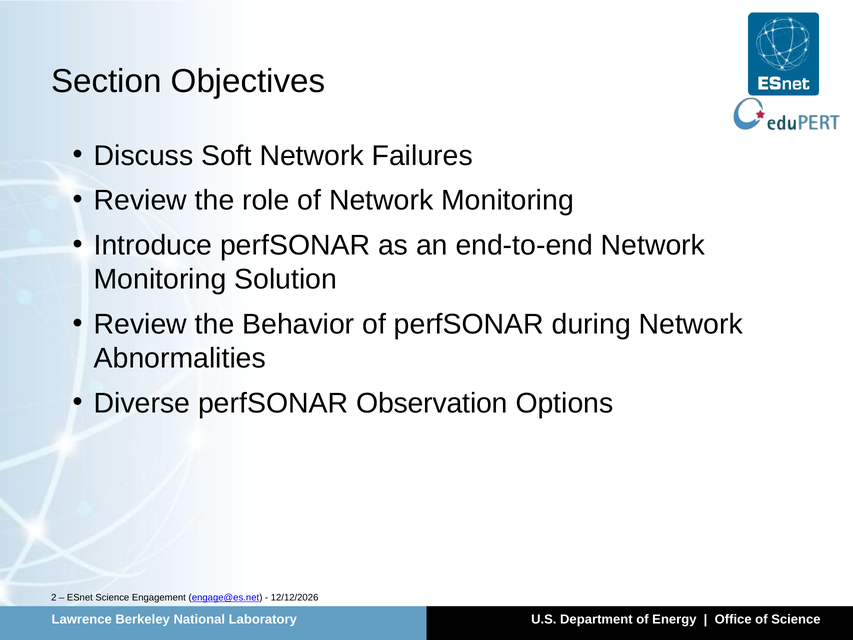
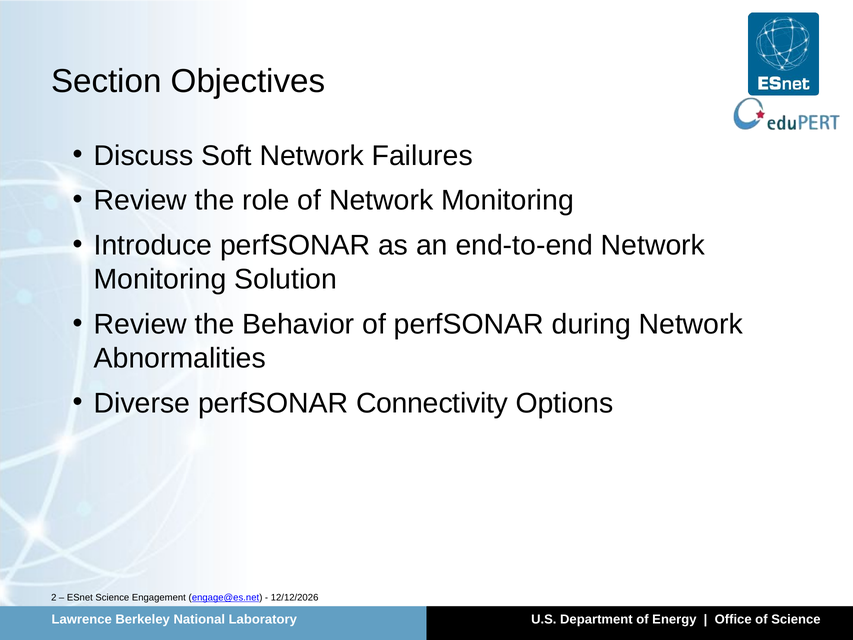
Observation: Observation -> Connectivity
